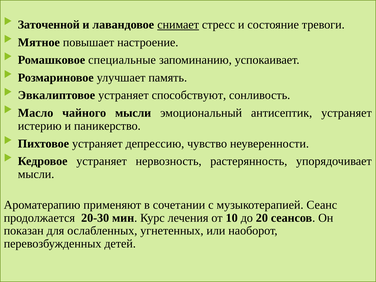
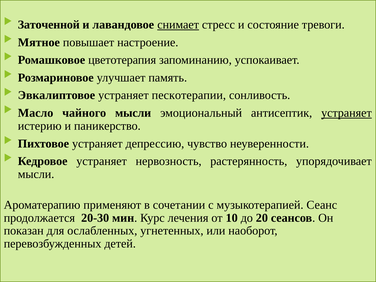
специальные: специальные -> цветотерапия
способствуют: способствуют -> пескотерапии
устраняет at (346, 113) underline: none -> present
